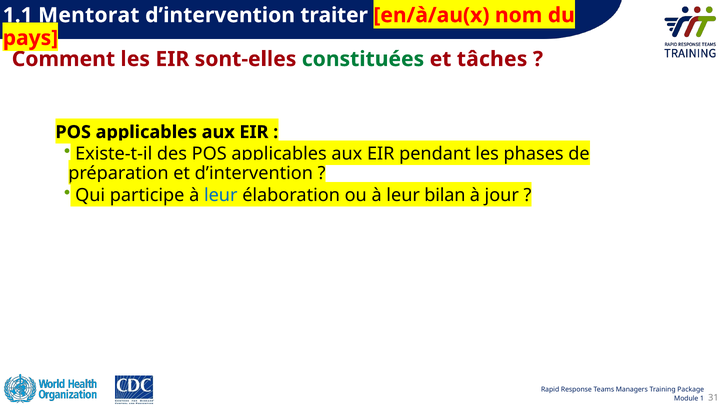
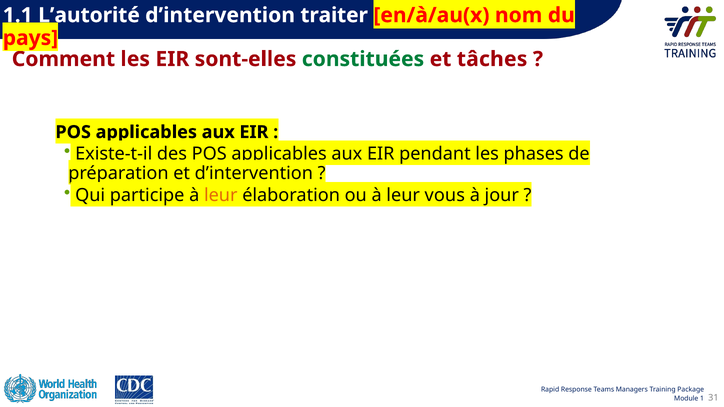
Mentorat: Mentorat -> Lʼautorité
leur at (221, 195) colour: blue -> orange
bilan: bilan -> vous
